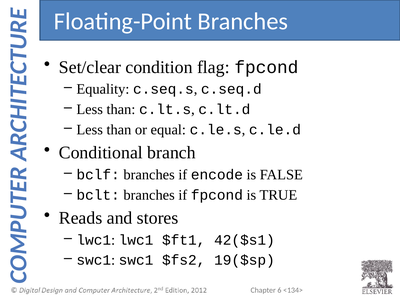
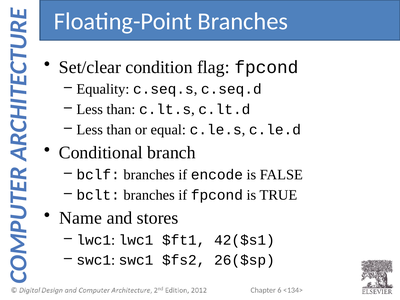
Reads: Reads -> Name
19($sp: 19($sp -> 26($sp
